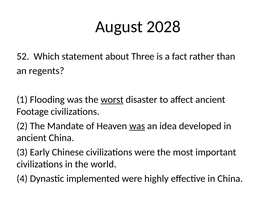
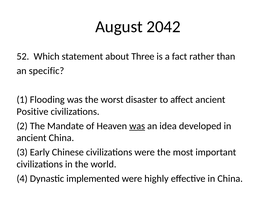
2028: 2028 -> 2042
regents: regents -> specific
worst underline: present -> none
Footage: Footage -> Positive
